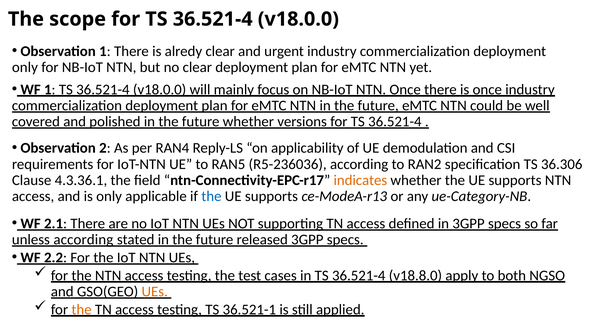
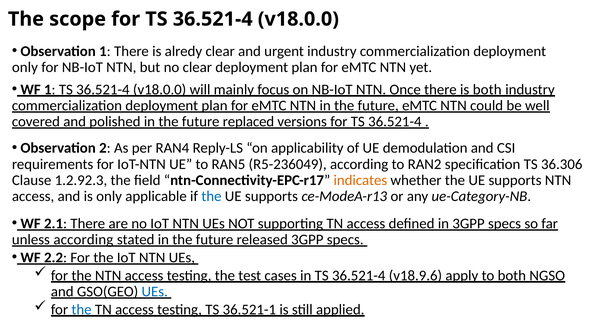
is once: once -> both
future whether: whether -> replaced
R5-236036: R5-236036 -> R5-236049
4.3.36.1: 4.3.36.1 -> 1.2.92.3
v18.8.0: v18.8.0 -> v18.9.6
UEs at (155, 292) colour: orange -> blue
the at (82, 310) colour: orange -> blue
